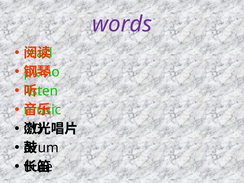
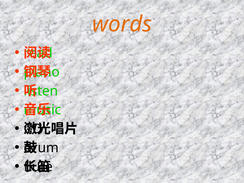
words colour: purple -> orange
